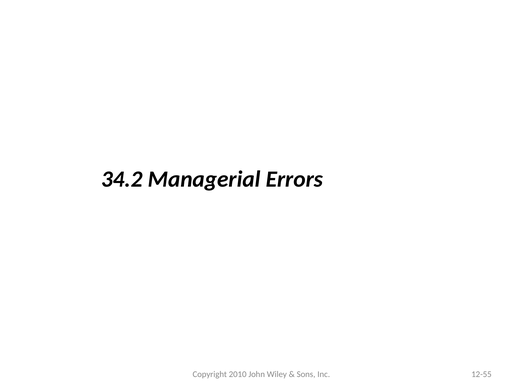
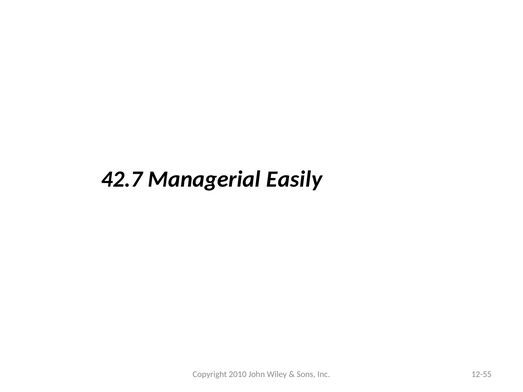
34.2: 34.2 -> 42.7
Errors: Errors -> Easily
